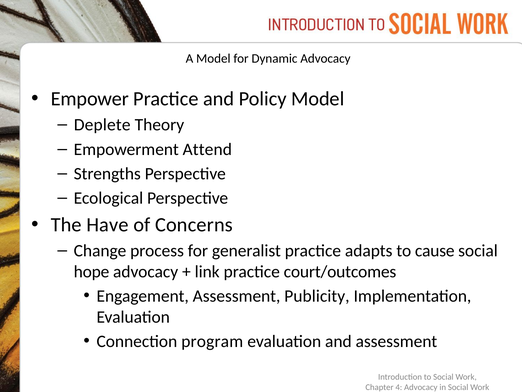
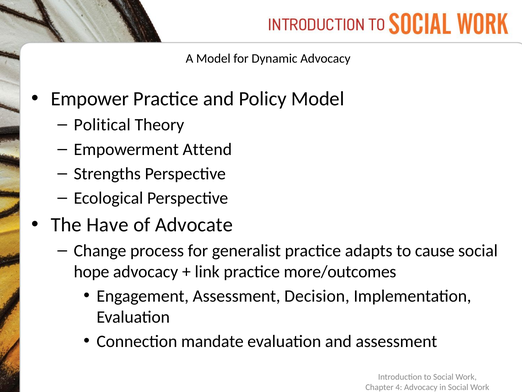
Deplete: Deplete -> Political
Concerns: Concerns -> Advocate
court/outcomes: court/outcomes -> more/outcomes
Publicity: Publicity -> Decision
program: program -> mandate
